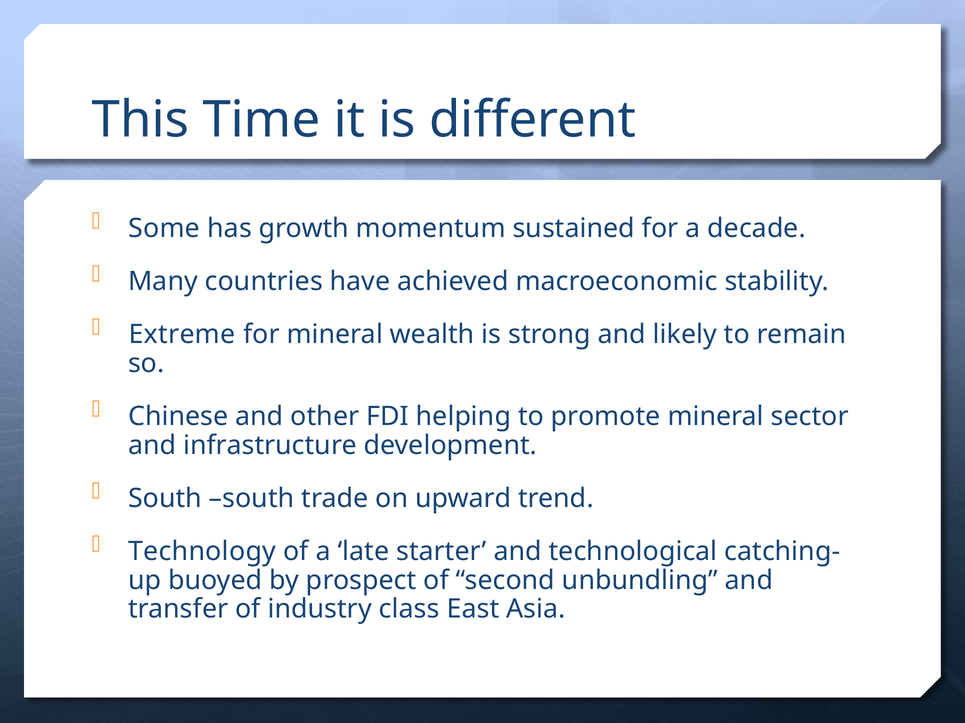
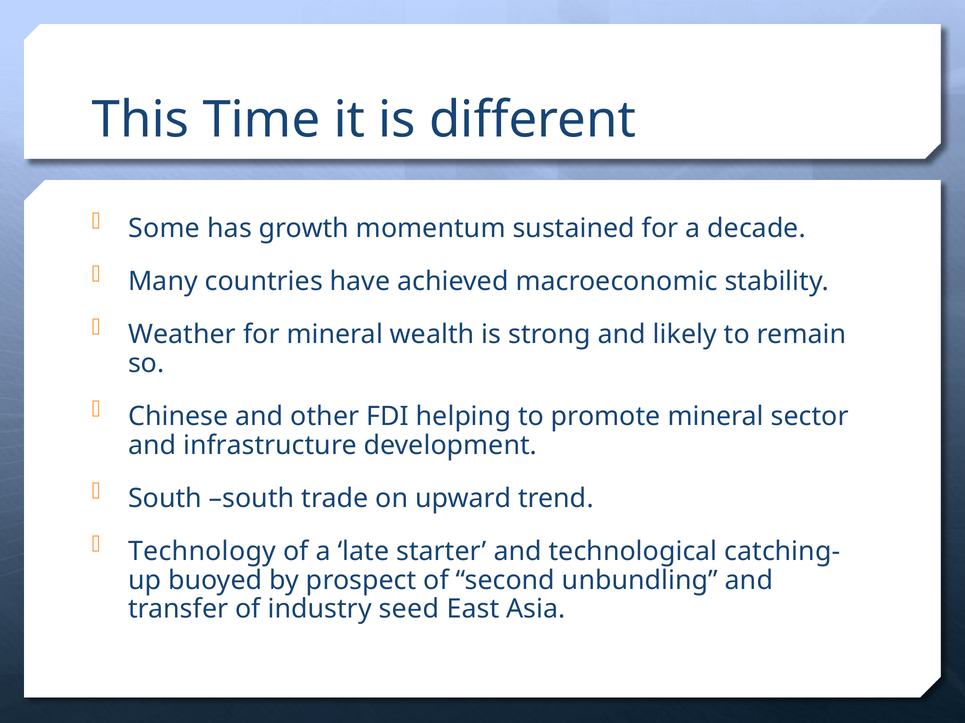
Extreme: Extreme -> Weather
class: class -> seed
